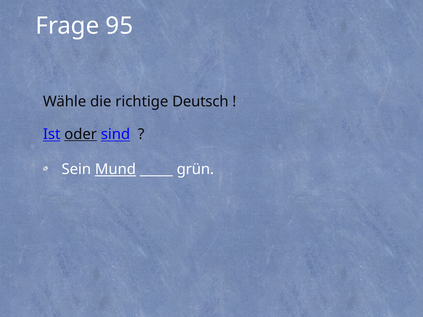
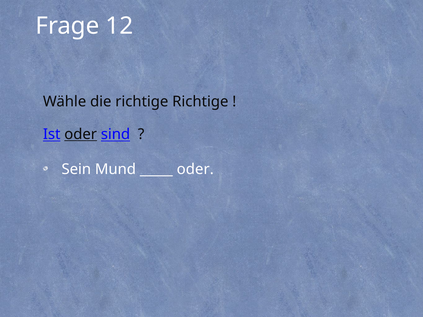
95: 95 -> 12
richtige Deutsch: Deutsch -> Richtige
Mund underline: present -> none
grün at (195, 170): grün -> oder
